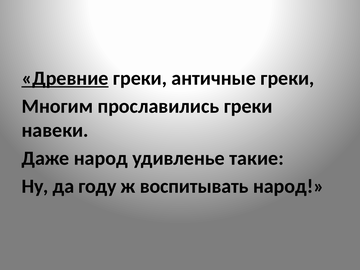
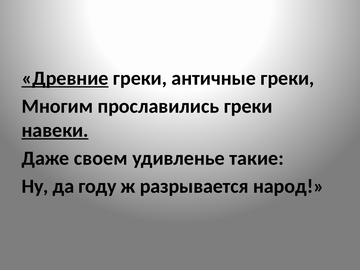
навеки underline: none -> present
Даже народ: народ -> своем
воспитывать: воспитывать -> разрывается
